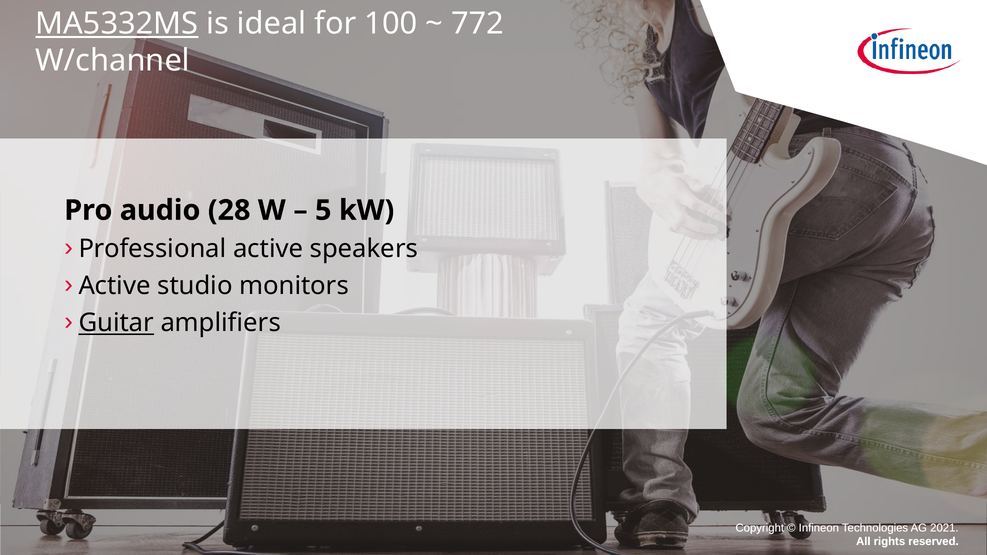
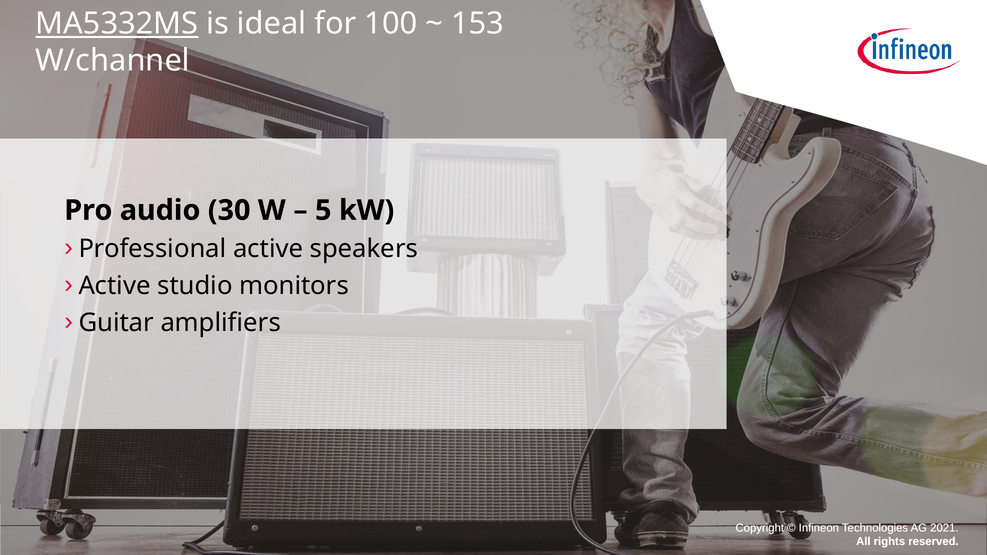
772: 772 -> 153
28: 28 -> 30
Guitar underline: present -> none
